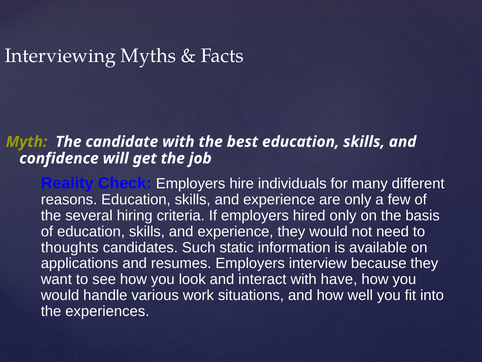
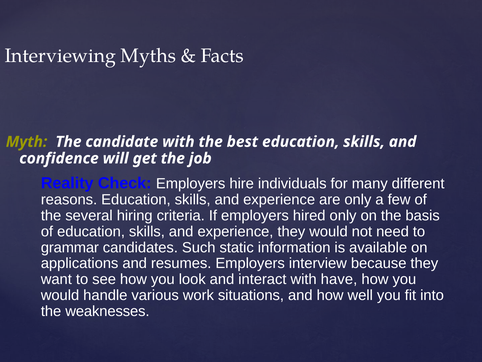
thoughts: thoughts -> grammar
experiences: experiences -> weaknesses
